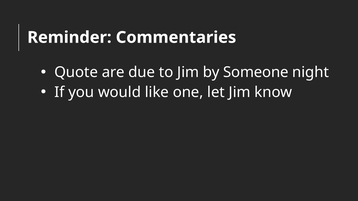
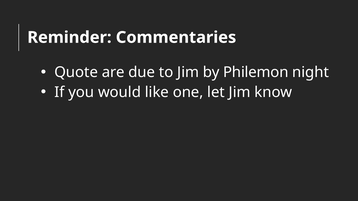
Someone: Someone -> Philemon
